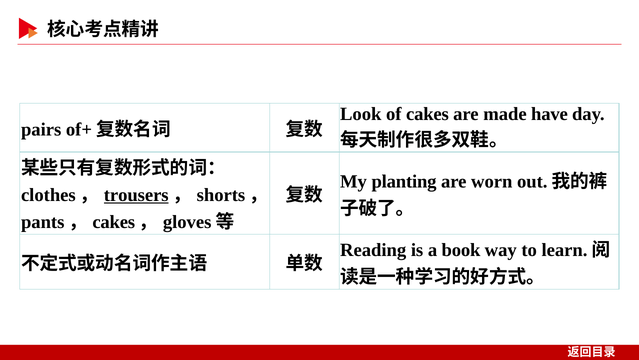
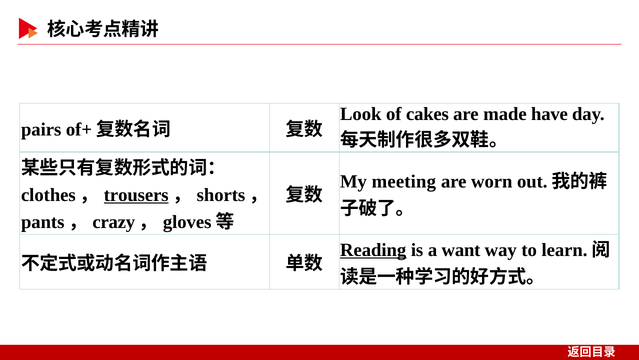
planting: planting -> meeting
cakes at (114, 222): cakes -> crazy
Reading underline: none -> present
book: book -> want
